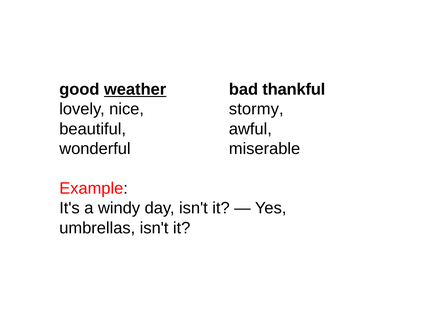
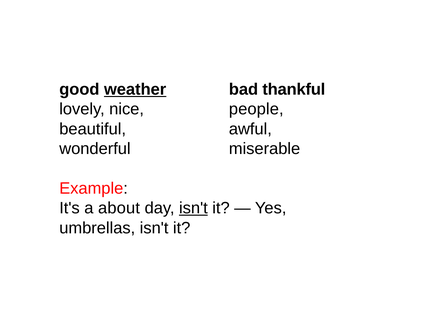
stormy: stormy -> people
windy: windy -> about
isn't at (193, 208) underline: none -> present
